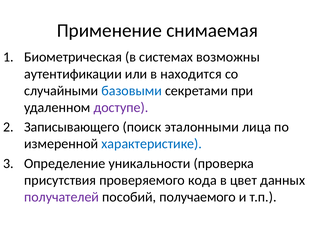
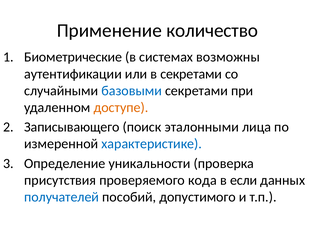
снимаемая: снимаемая -> количество
Биометрическая: Биометрическая -> Биометрические
в находится: находится -> секретами
доступе colour: purple -> orange
цвет: цвет -> если
получателей colour: purple -> blue
получаемого: получаемого -> допустимого
